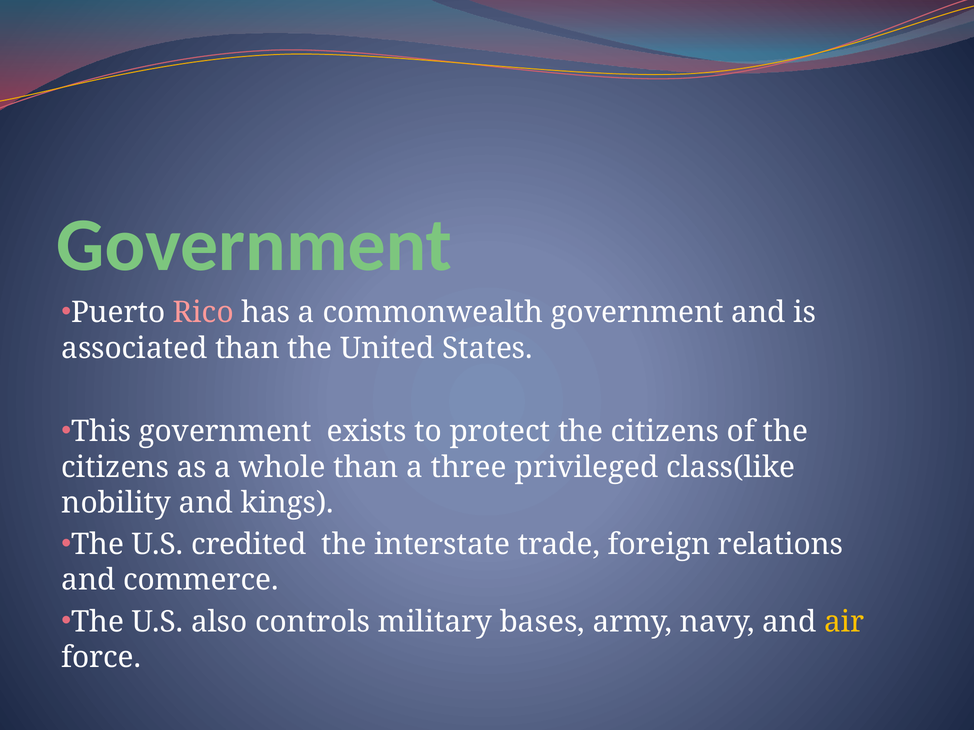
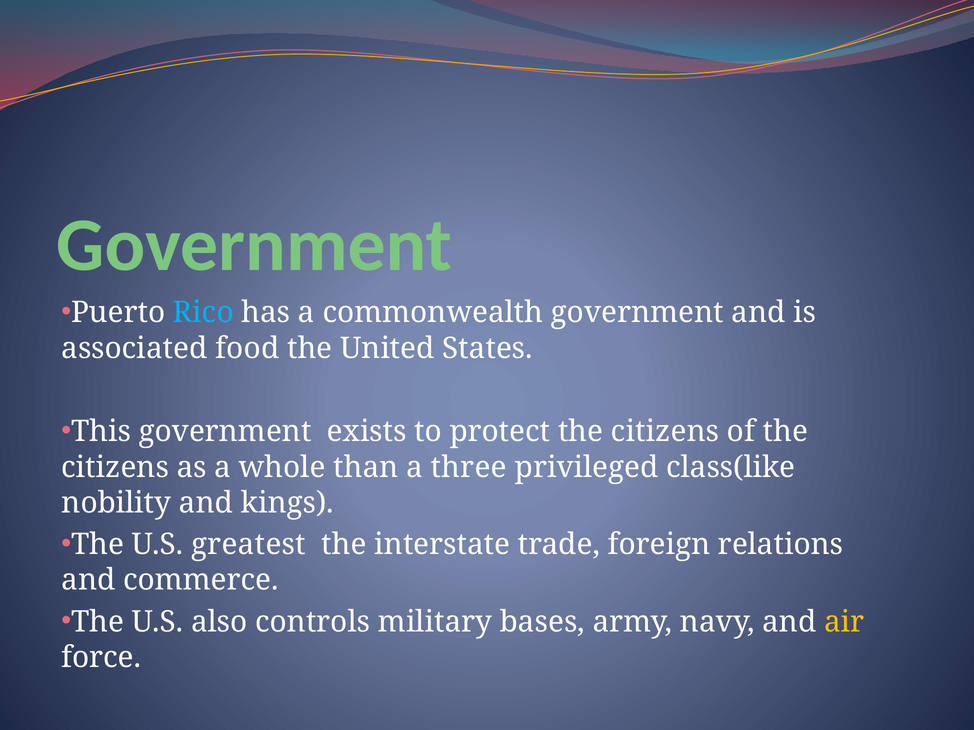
Rico colour: pink -> light blue
associated than: than -> food
credited: credited -> greatest
